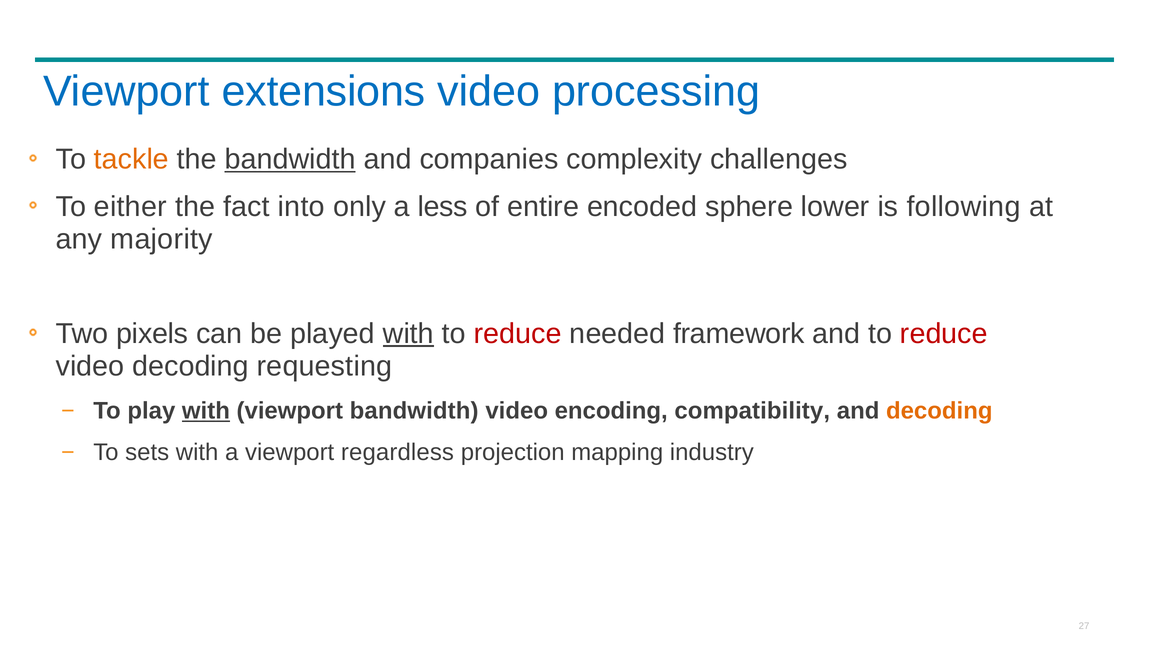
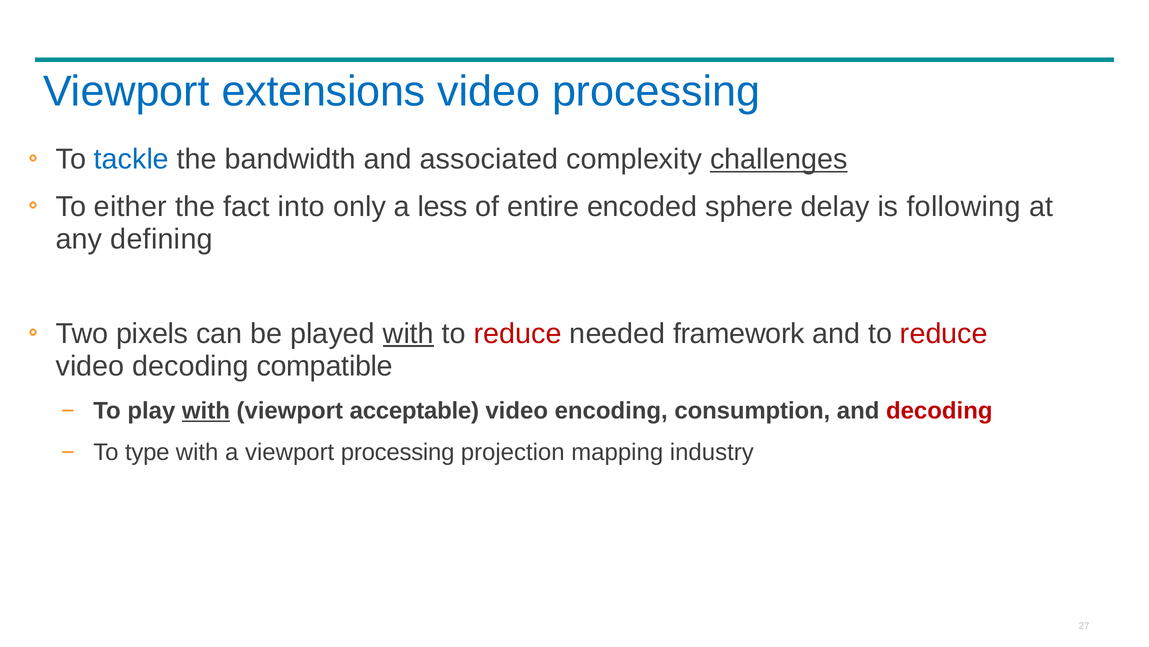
tackle colour: orange -> blue
bandwidth at (290, 159) underline: present -> none
companies: companies -> associated
challenges underline: none -> present
lower: lower -> delay
majority: majority -> defining
requesting: requesting -> compatible
viewport bandwidth: bandwidth -> acceptable
compatibility: compatibility -> consumption
decoding at (939, 410) colour: orange -> red
sets: sets -> type
viewport regardless: regardless -> processing
